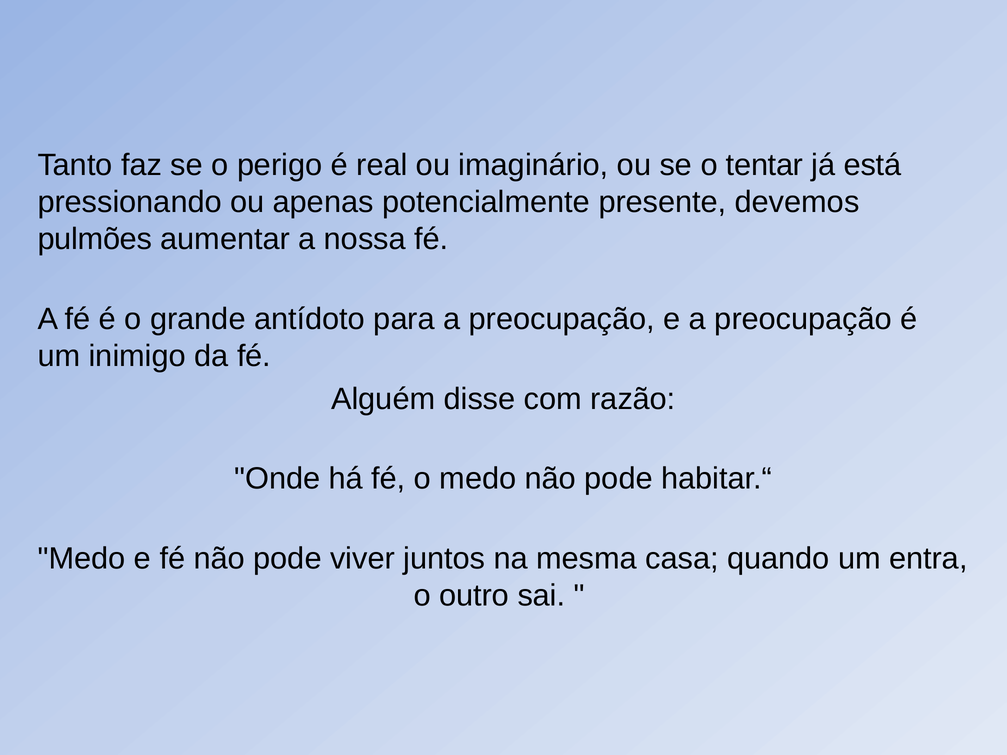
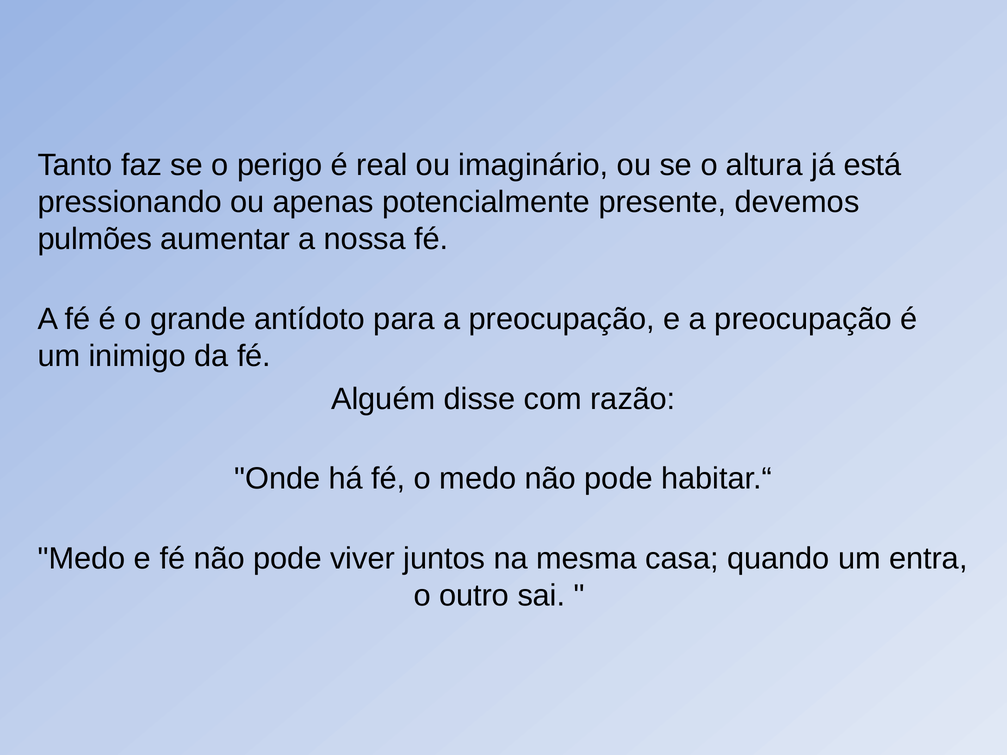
tentar: tentar -> altura
